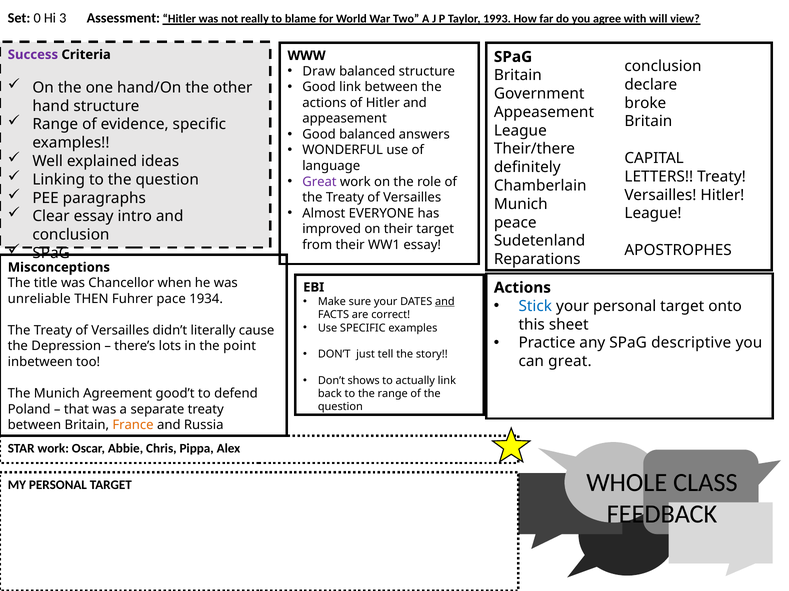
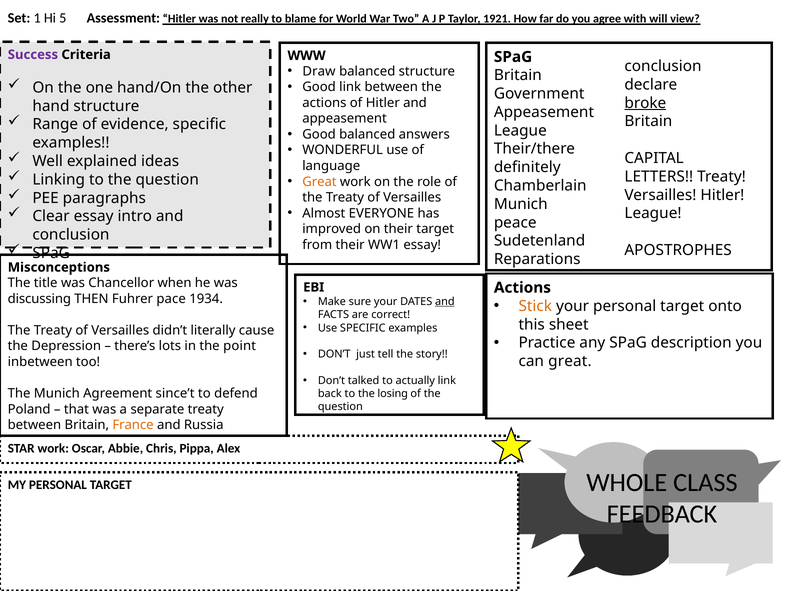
0: 0 -> 1
3: 3 -> 5
1993: 1993 -> 1921
broke underline: none -> present
Great at (319, 182) colour: purple -> orange
unreliable: unreliable -> discussing
Stick colour: blue -> orange
descriptive: descriptive -> description
shows: shows -> talked
good’t: good’t -> since’t
the range: range -> losing
